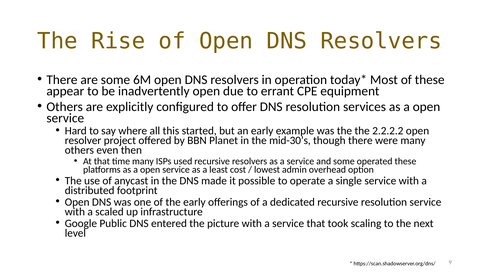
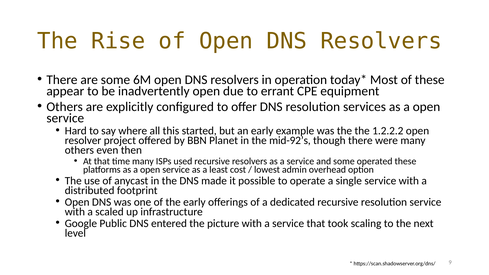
2.2.2.2: 2.2.2.2 -> 1.2.2.2
mid-30’s: mid-30’s -> mid-92’s
